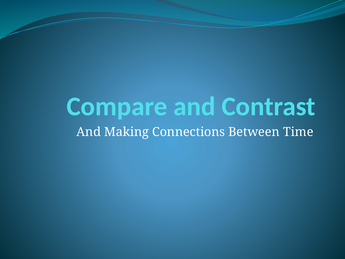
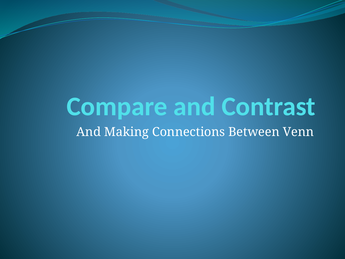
Time: Time -> Venn
